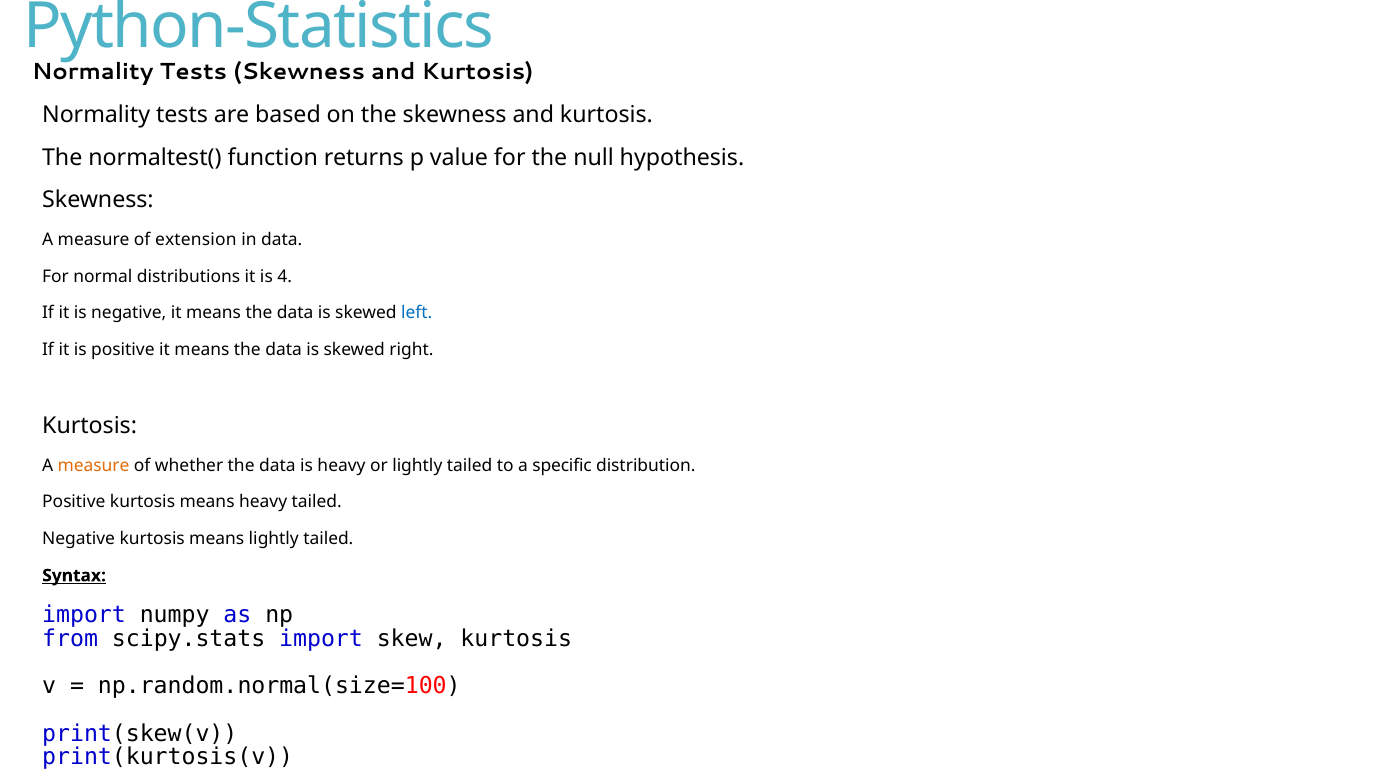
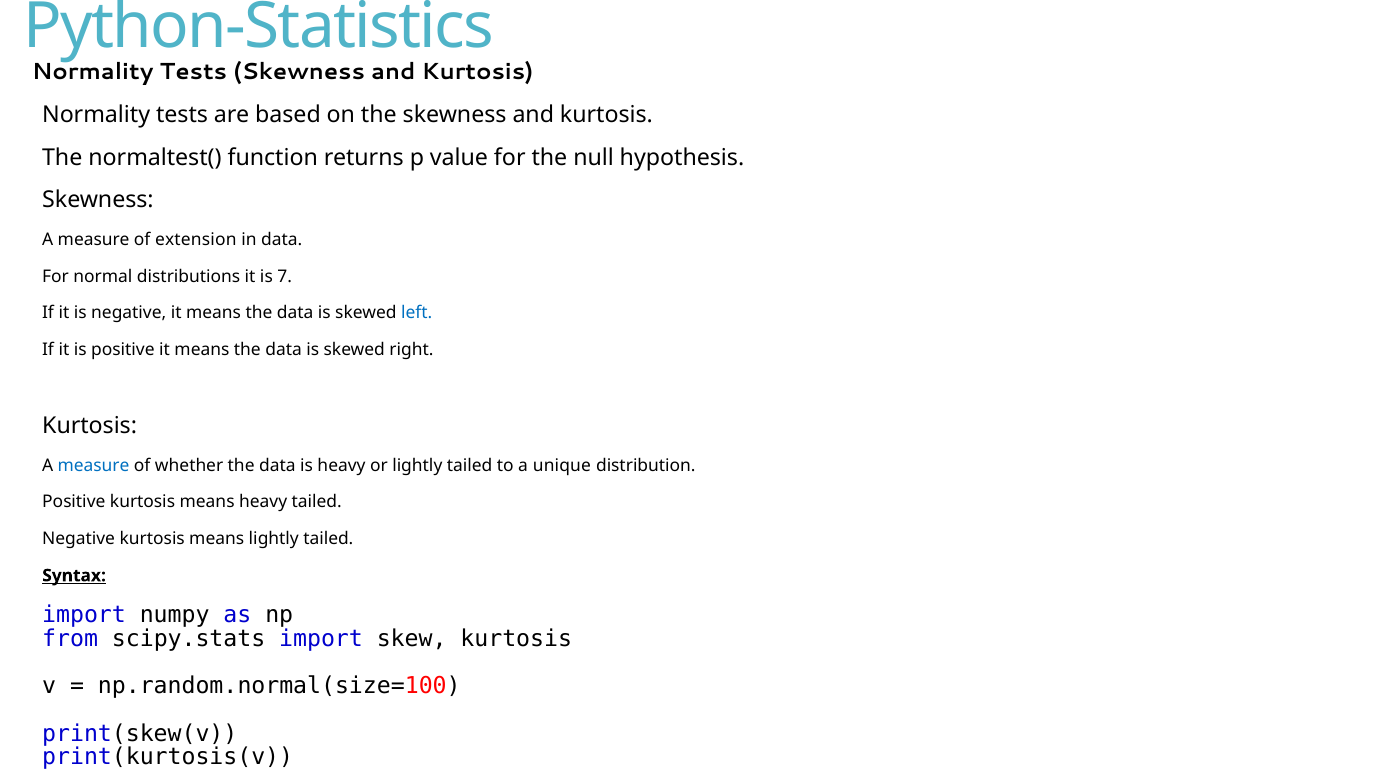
4: 4 -> 7
measure at (94, 466) colour: orange -> blue
specific: specific -> unique
